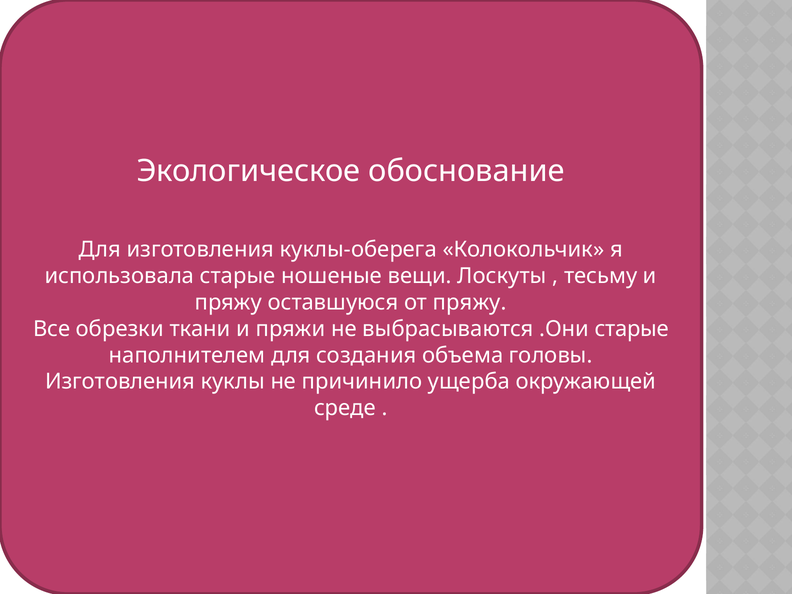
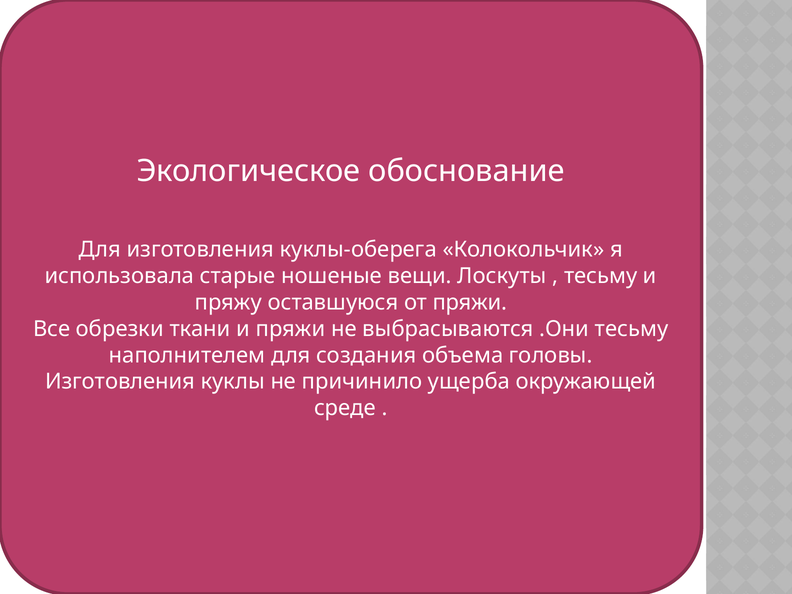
от пряжу: пряжу -> пряжи
.Они старые: старые -> тесьму
